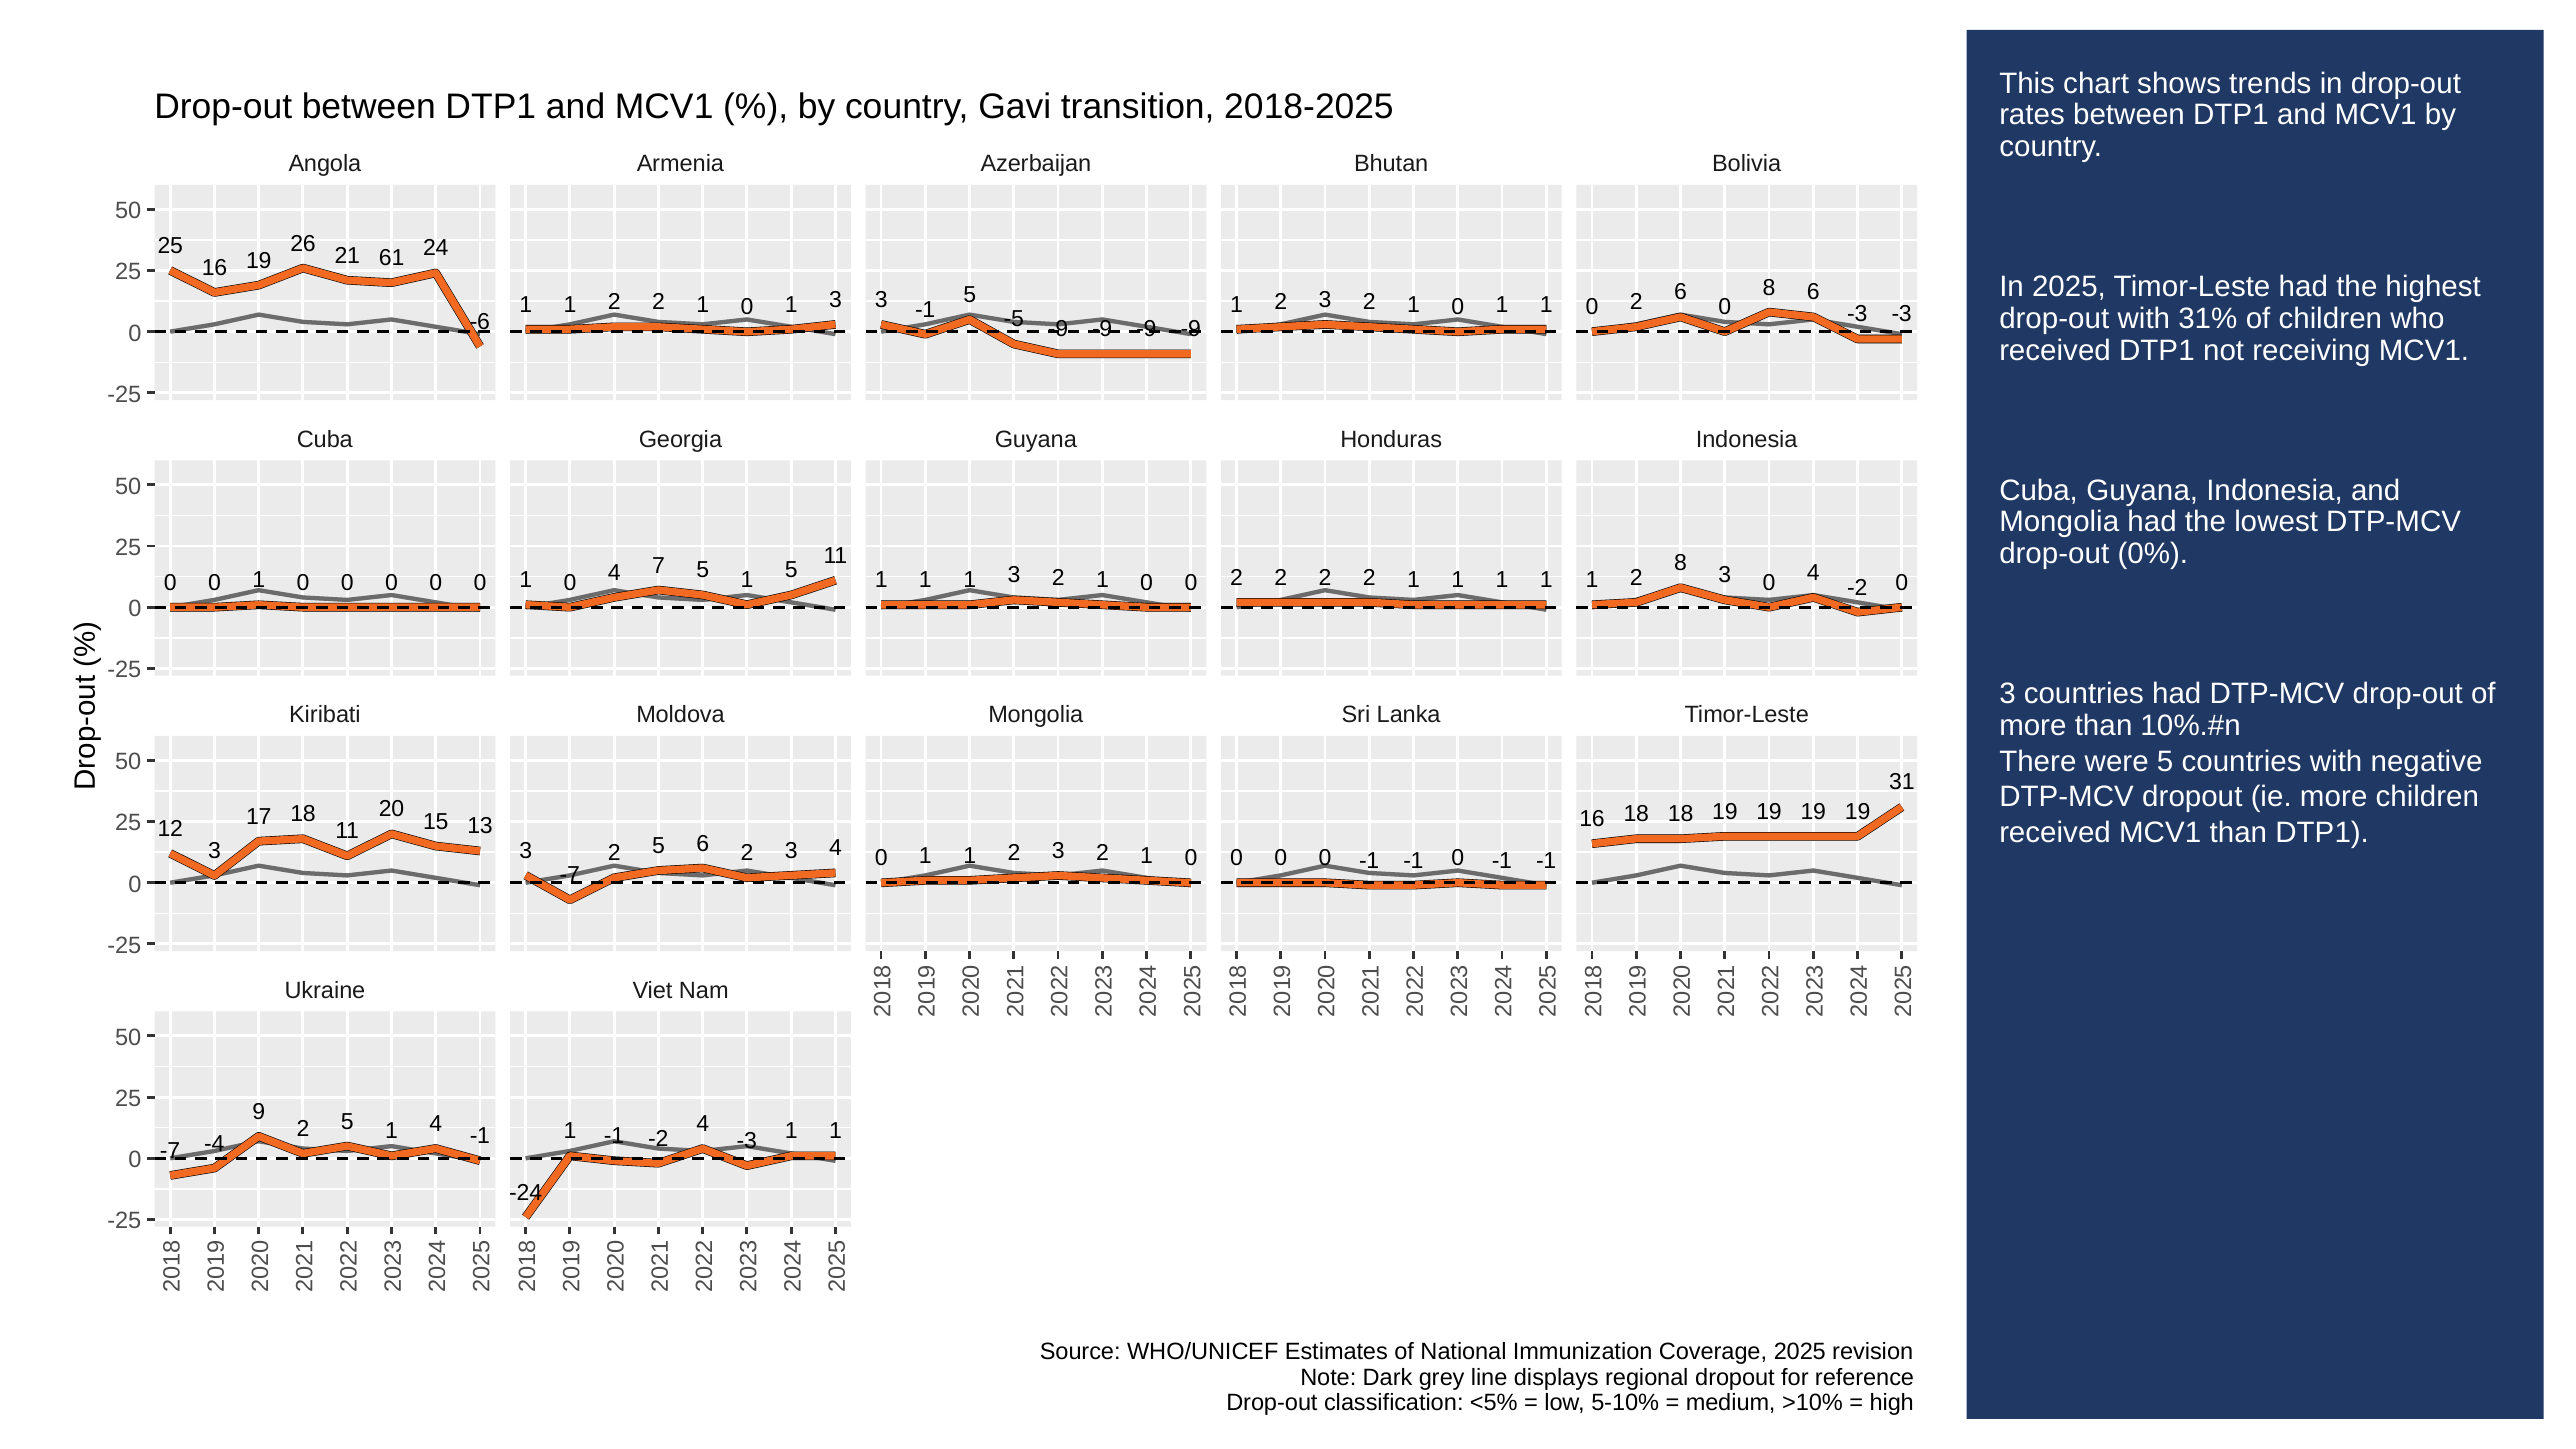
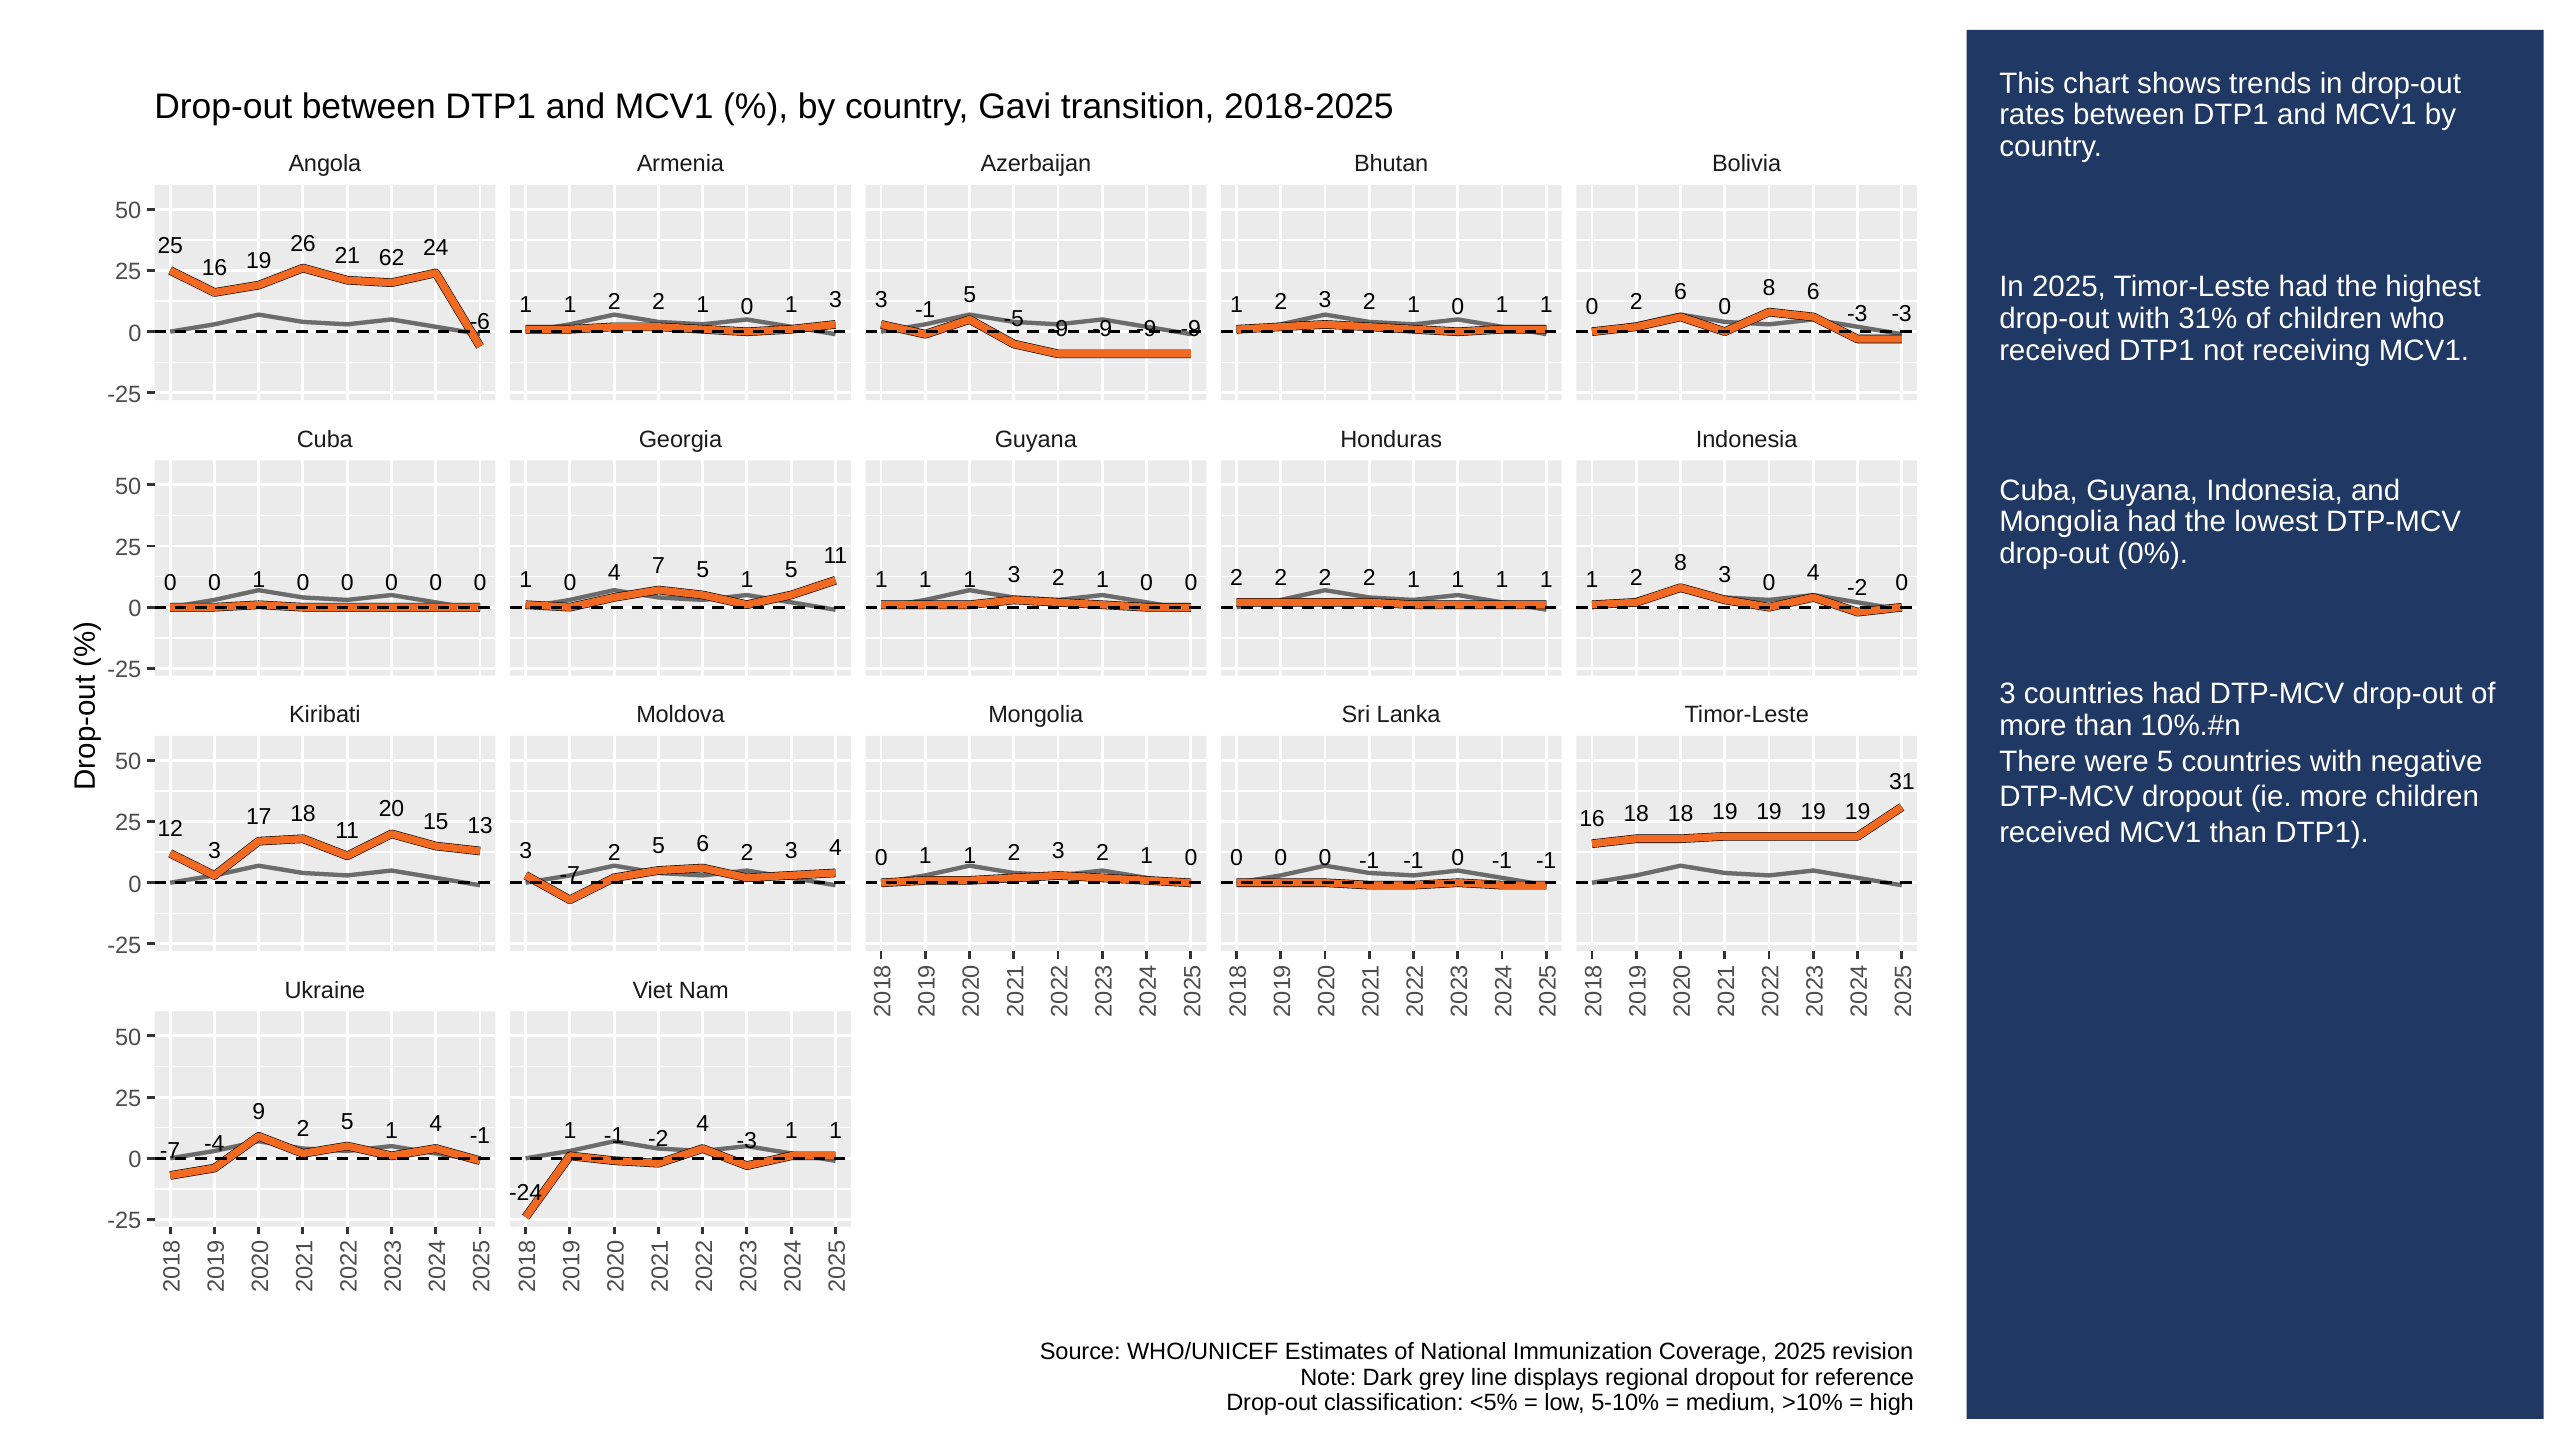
61: 61 -> 62
